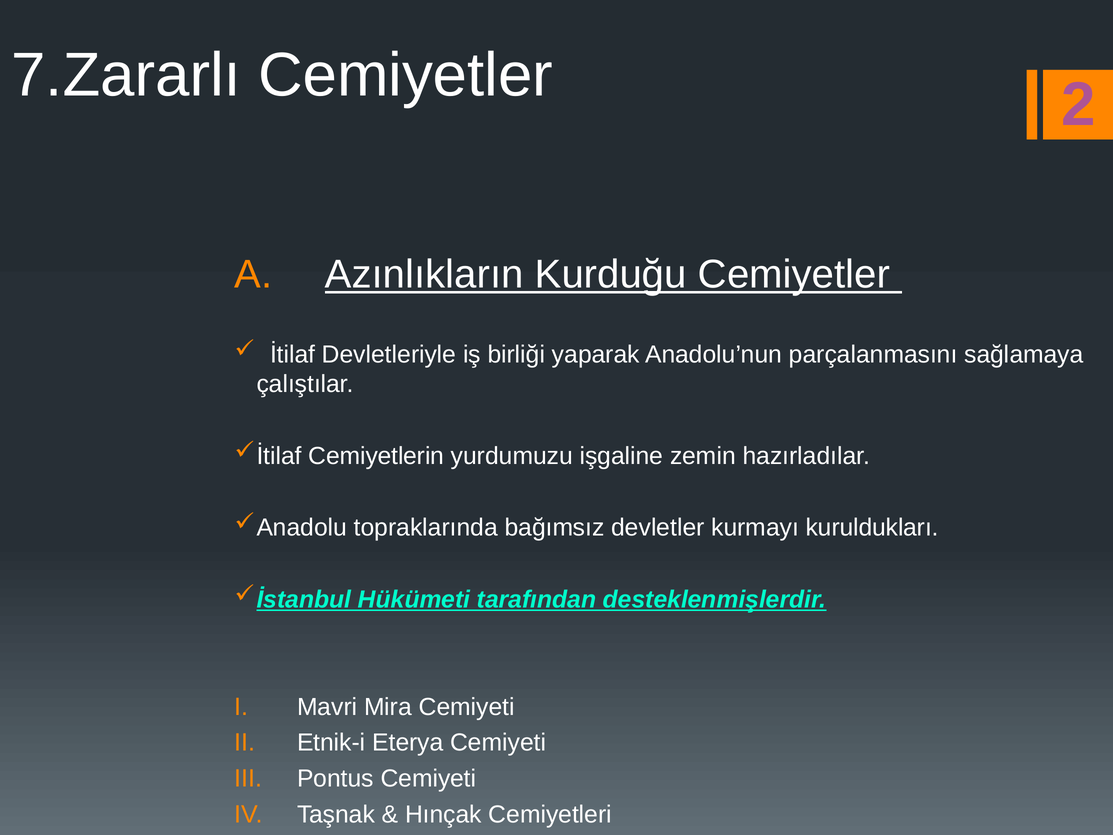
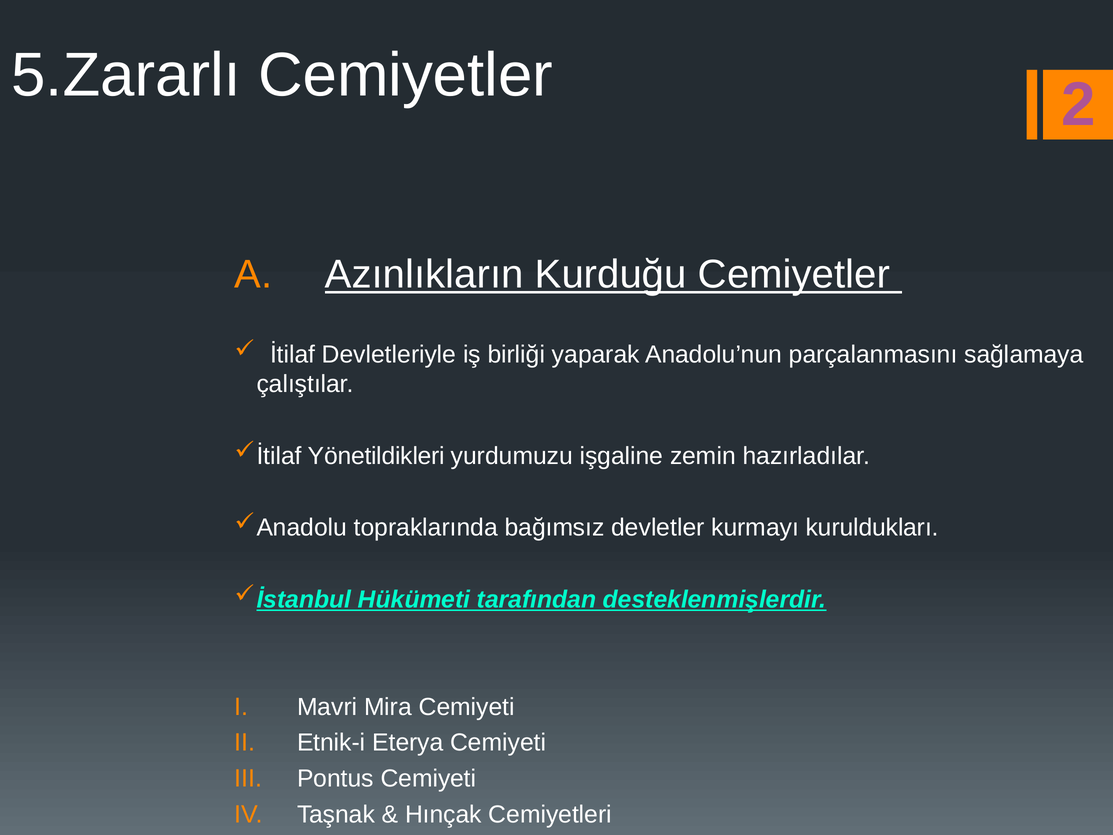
7.Zararlı: 7.Zararlı -> 5.Zararlı
Cemiyetlerin: Cemiyetlerin -> Yönetildikleri
